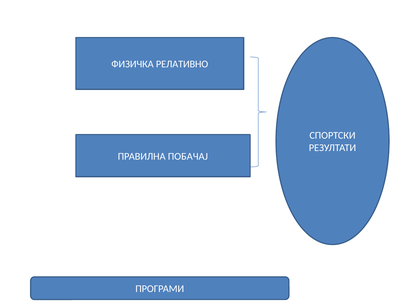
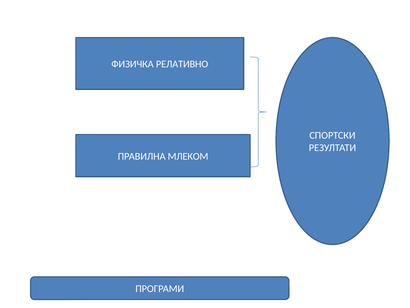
ПОБАЧАЈ: ПОБАЧАЈ -> МЛЕКОМ
